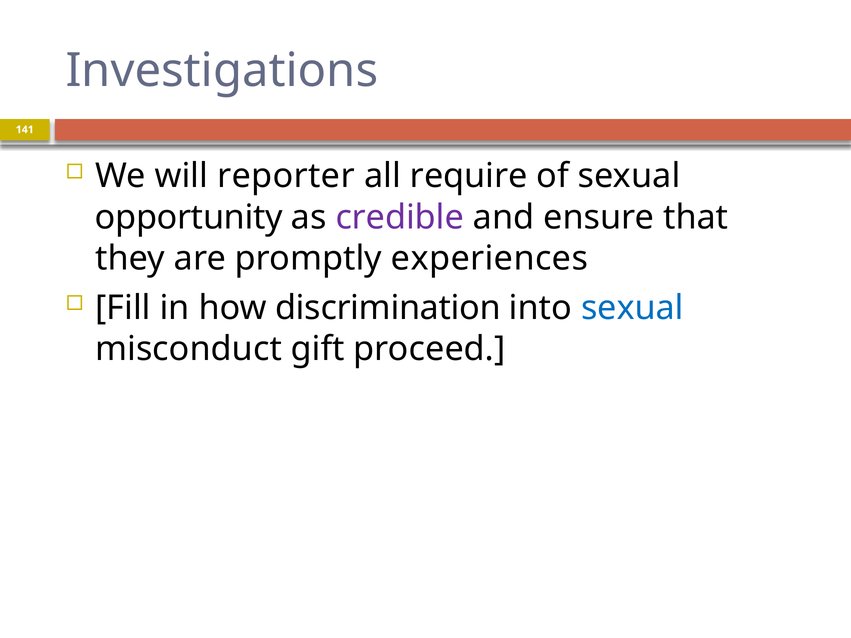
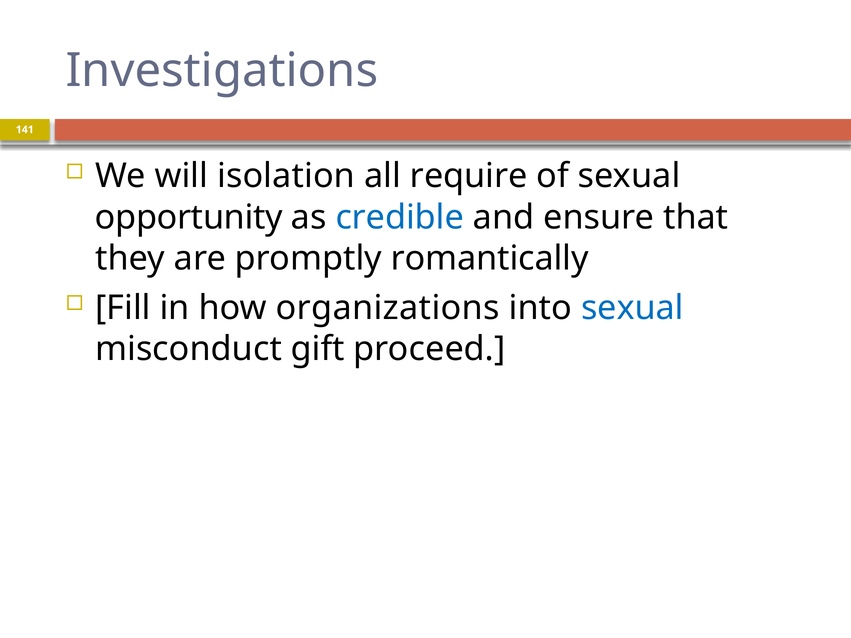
reporter: reporter -> isolation
credible colour: purple -> blue
experiences: experiences -> romantically
discrimination: discrimination -> organizations
